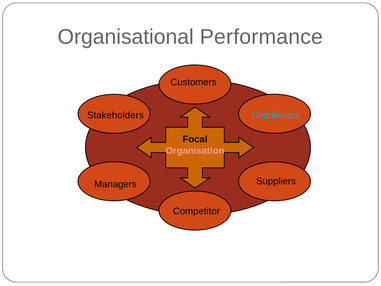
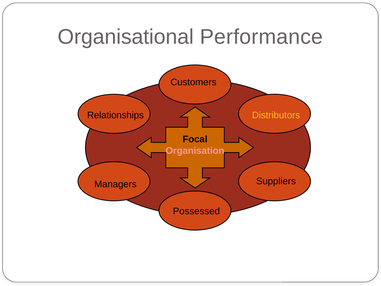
Stakeholders: Stakeholders -> Relationships
Distributors colour: light blue -> yellow
Competitor: Competitor -> Possessed
